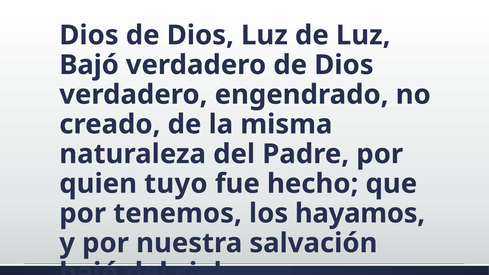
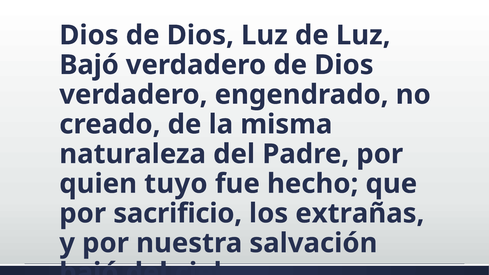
tenemos: tenemos -> sacrificio
hayamos: hayamos -> extrañas
